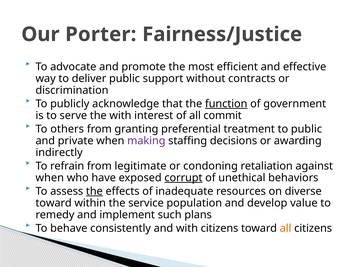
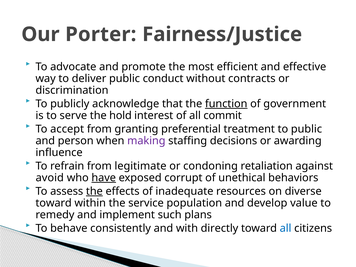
support: support -> conduct
the with: with -> hold
others: others -> accept
private: private -> person
indirectly: indirectly -> influence
when at (50, 178): when -> avoid
have underline: none -> present
corrupt underline: present -> none
with citizens: citizens -> directly
all at (286, 228) colour: orange -> blue
